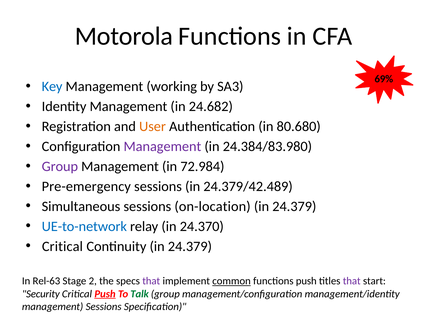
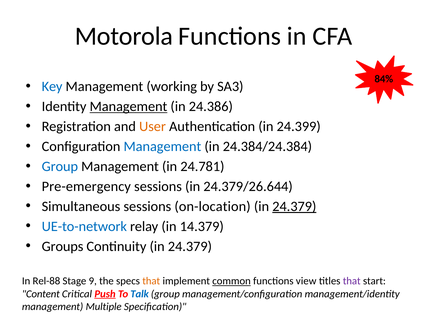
69%: 69% -> 84%
Management at (128, 107) underline: none -> present
24.682: 24.682 -> 24.386
80.680: 80.680 -> 24.399
Management at (162, 147) colour: purple -> blue
24.384/83.980: 24.384/83.980 -> 24.384/24.384
Group at (60, 166) colour: purple -> blue
72.984: 72.984 -> 24.781
24.379/42.489: 24.379/42.489 -> 24.379/26.644
24.379 at (294, 206) underline: none -> present
24.370: 24.370 -> 14.379
Critical at (62, 246): Critical -> Groups
Rel-63: Rel-63 -> Rel-88
2: 2 -> 9
that at (151, 281) colour: purple -> orange
functions push: push -> view
Security: Security -> Content
Talk colour: green -> blue
management Sessions: Sessions -> Multiple
